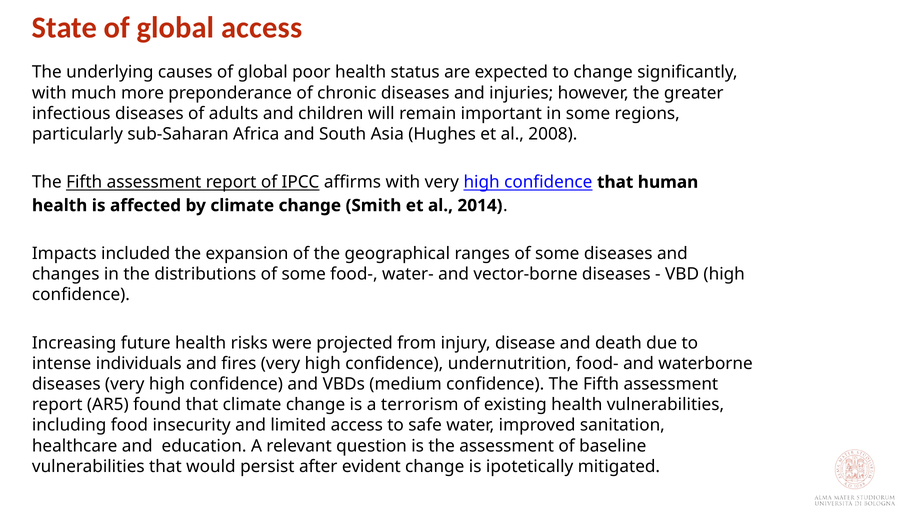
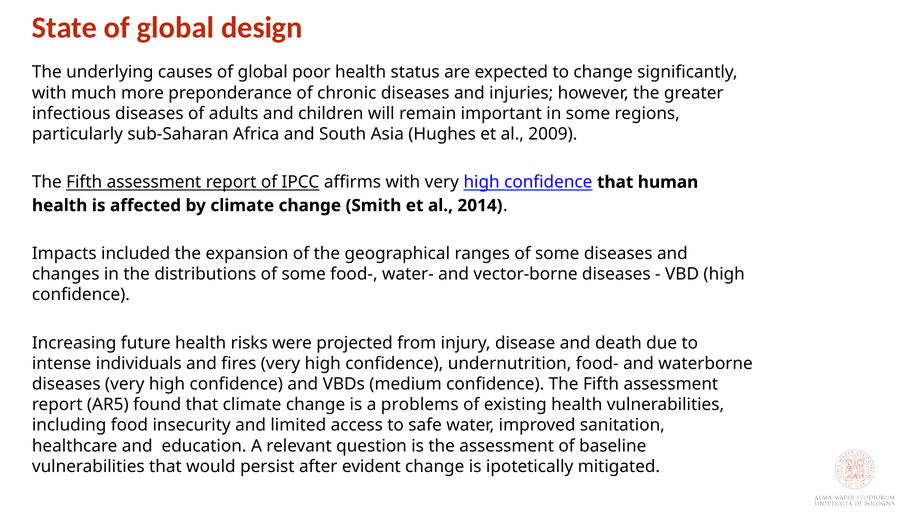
global access: access -> design
2008: 2008 -> 2009
terrorism: terrorism -> problems
